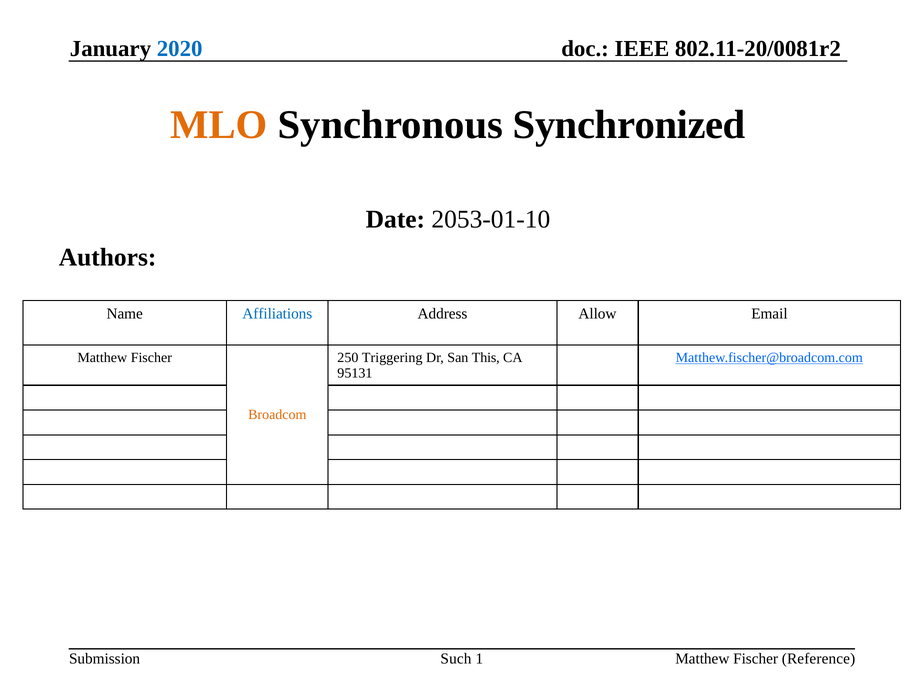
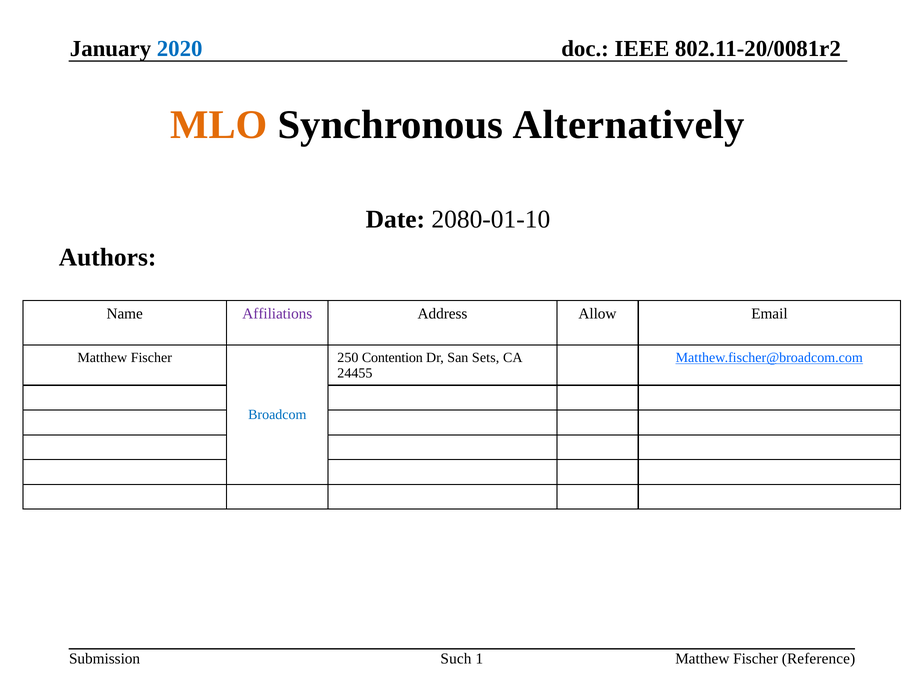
Synchronized: Synchronized -> Alternatively
2053-01-10: 2053-01-10 -> 2080-01-10
Affiliations colour: blue -> purple
Triggering: Triggering -> Contention
This: This -> Sets
95131: 95131 -> 24455
Broadcom colour: orange -> blue
